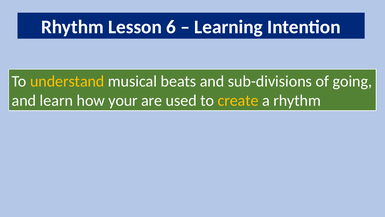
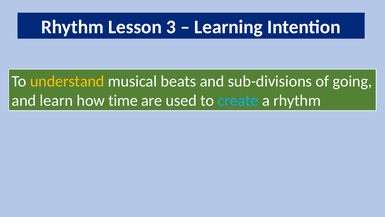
6: 6 -> 3
your: your -> time
create colour: yellow -> light blue
